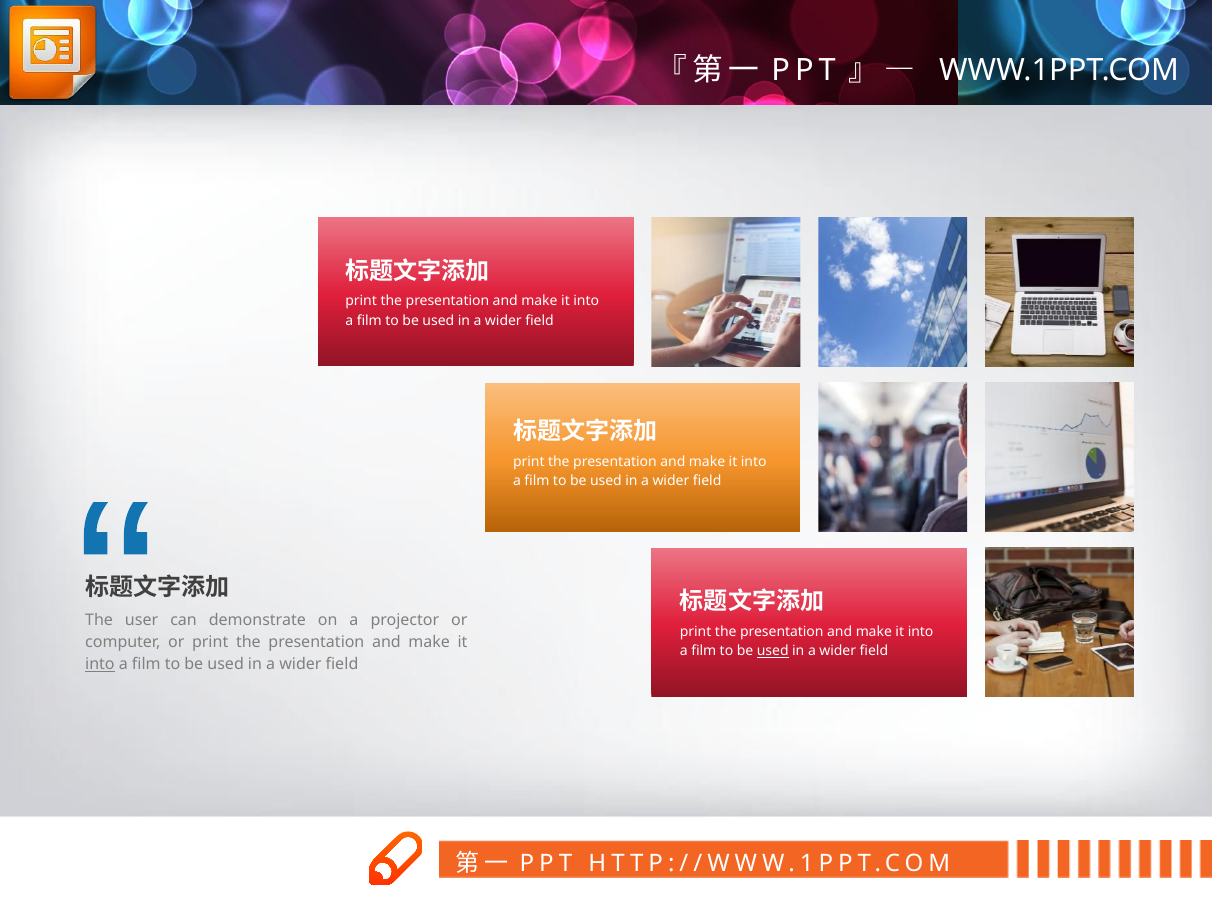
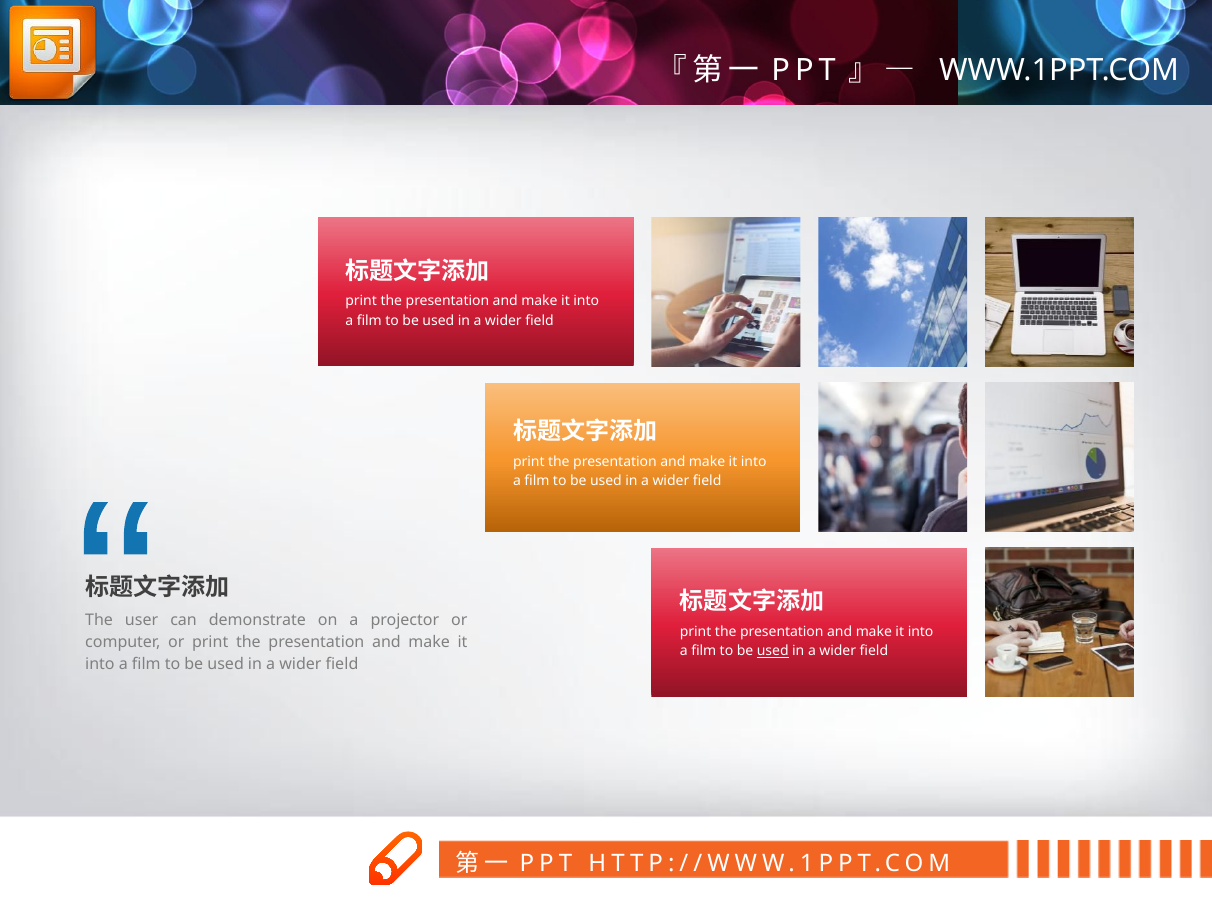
into at (100, 664) underline: present -> none
